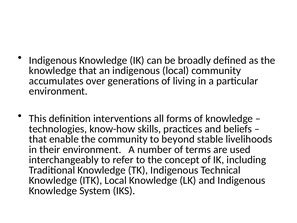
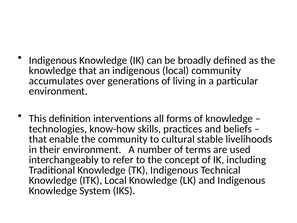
beyond: beyond -> cultural
